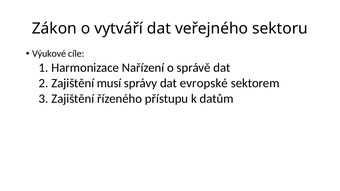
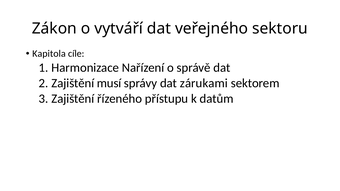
Výukové: Výukové -> Kapitola
evropské: evropské -> zárukami
